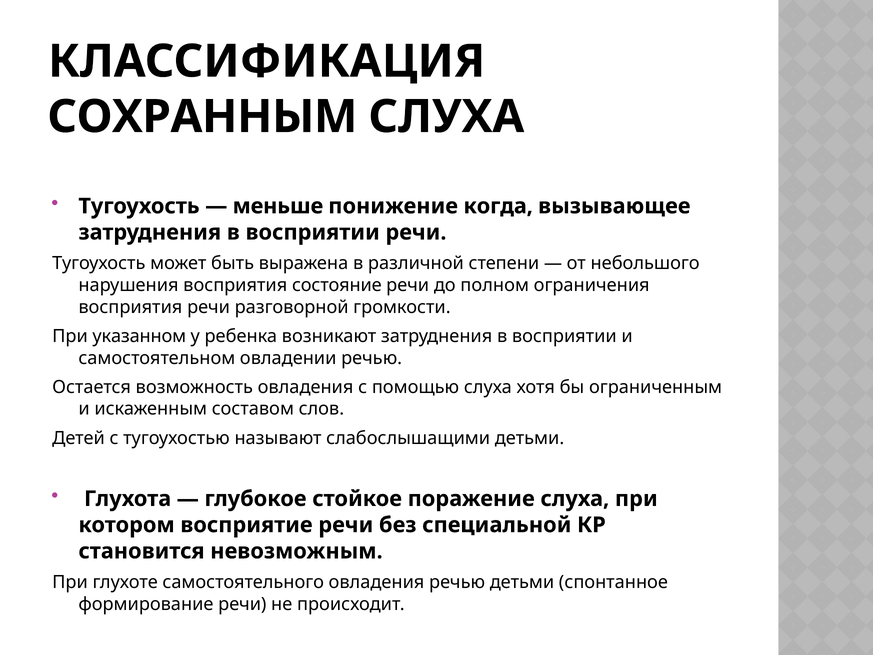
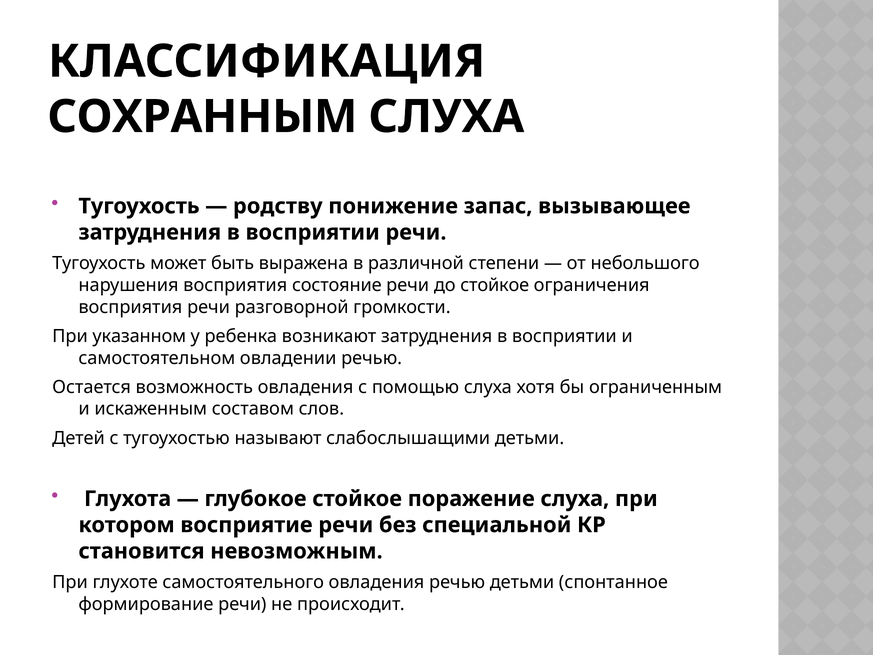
меньше: меньше -> родству
когда: когда -> запас
до полном: полном -> стойкое
